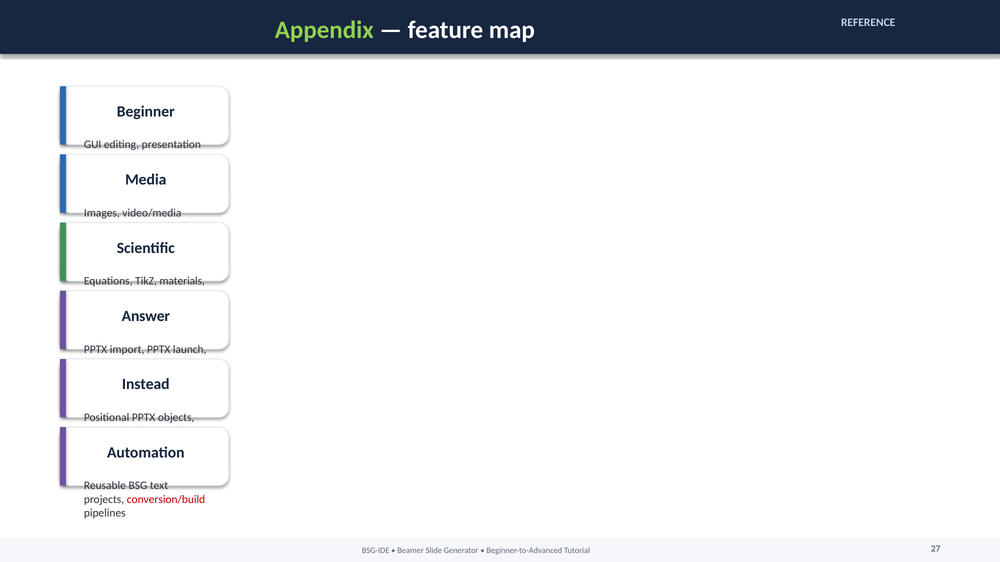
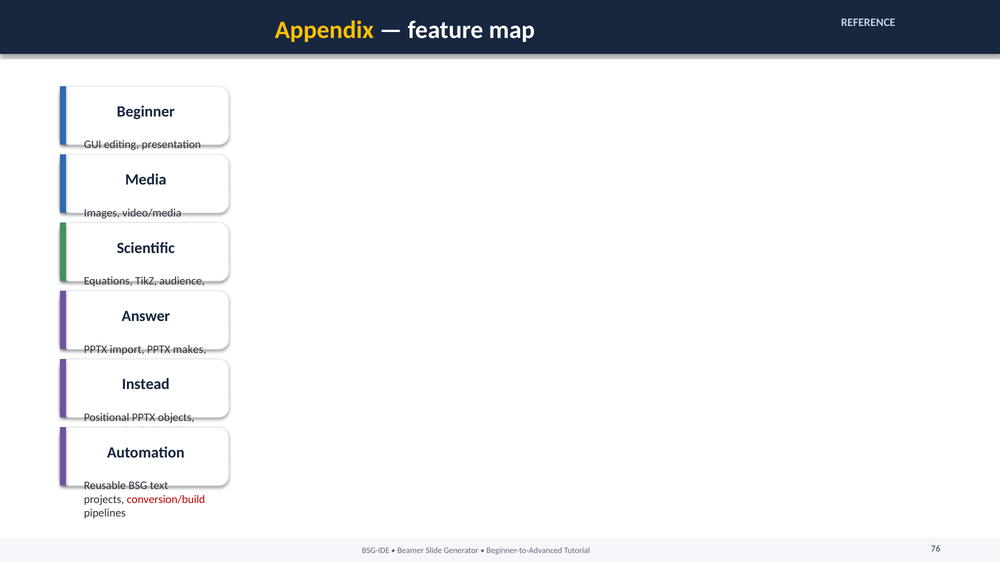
Appendix colour: light green -> yellow
materials: materials -> audience
launch: launch -> makes
27: 27 -> 76
